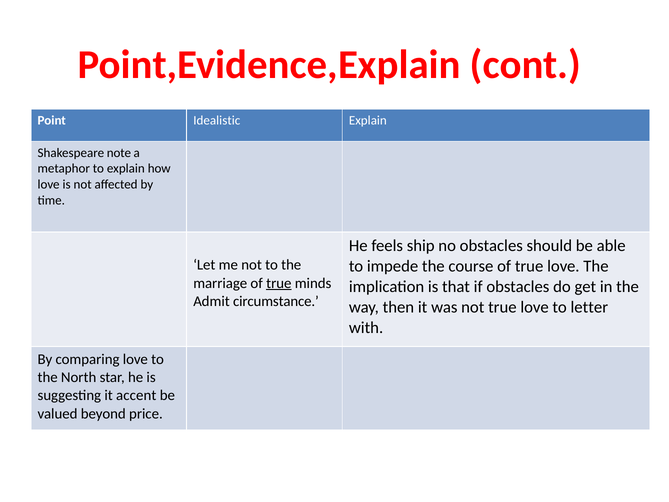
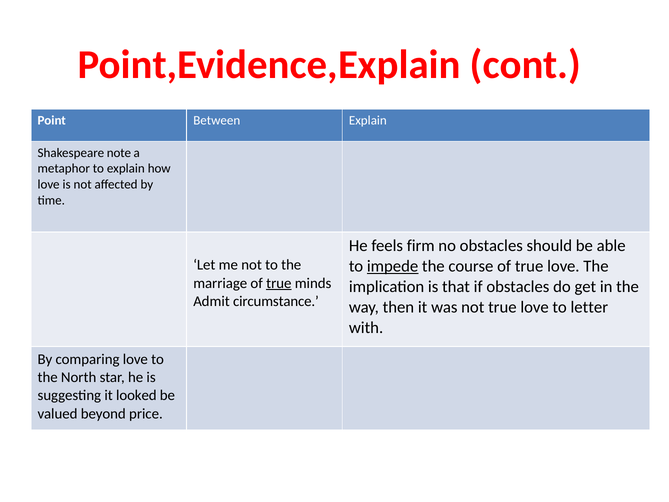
Idealistic: Idealistic -> Between
ship: ship -> firm
impede underline: none -> present
accent: accent -> looked
